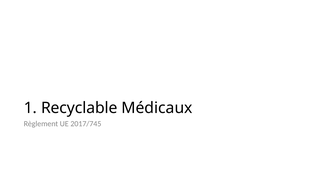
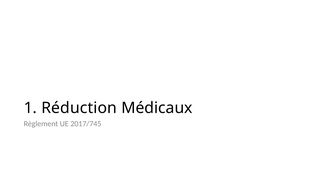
Recyclable: Recyclable -> Réduction
